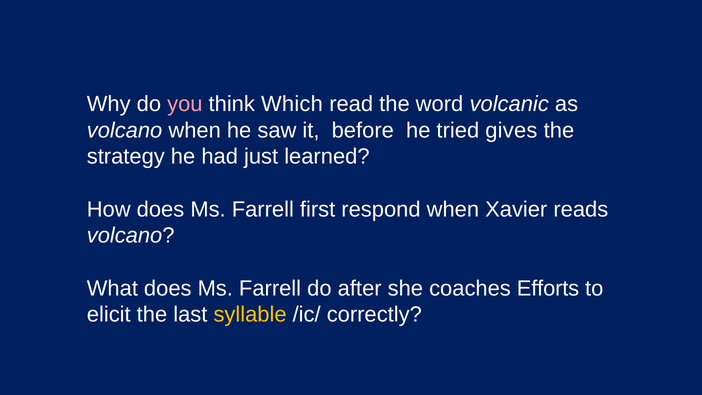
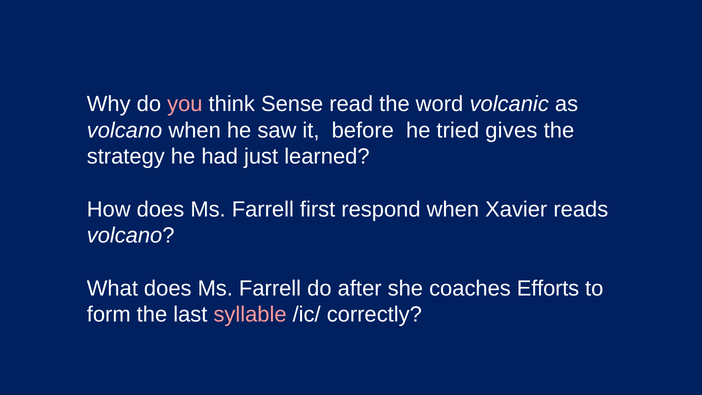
Which: Which -> Sense
elicit: elicit -> form
syllable colour: yellow -> pink
